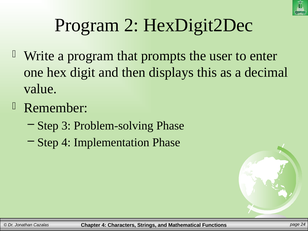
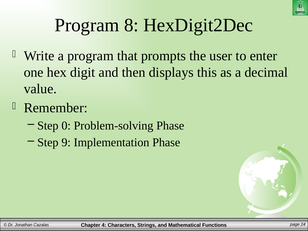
2: 2 -> 8
3: 3 -> 0
Step 4: 4 -> 9
